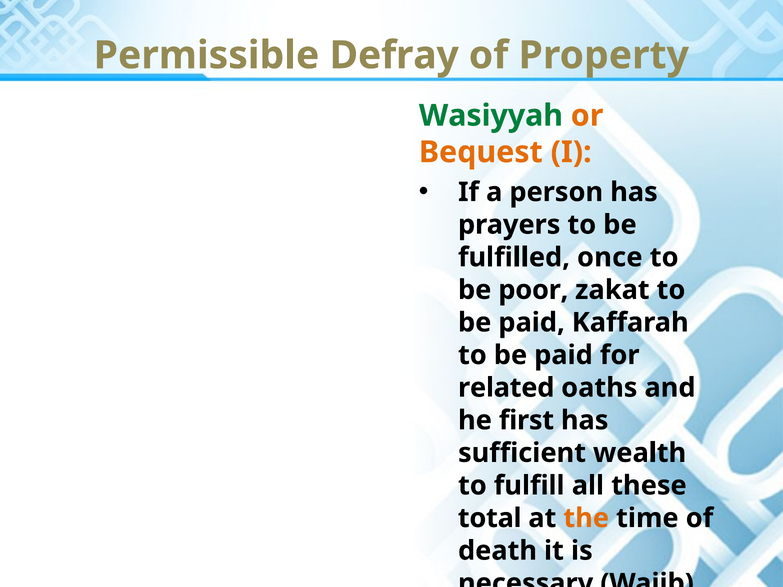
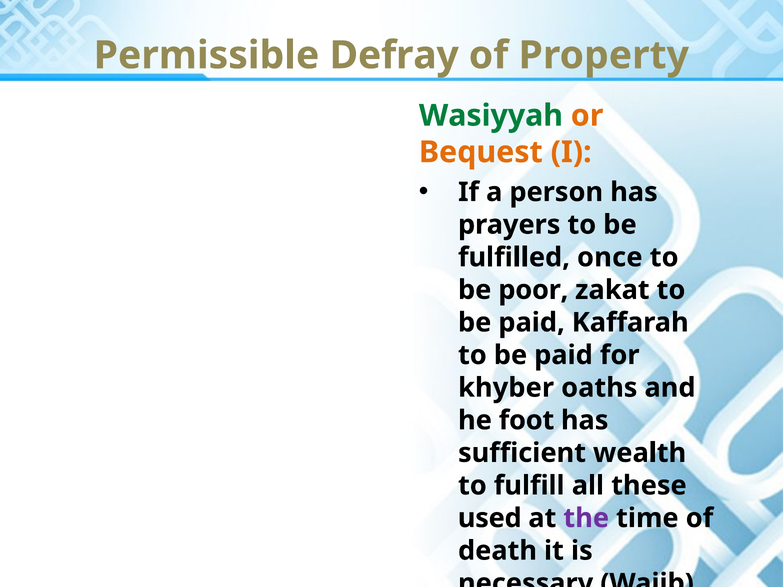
related: related -> khyber
first: first -> foot
total: total -> used
the colour: orange -> purple
